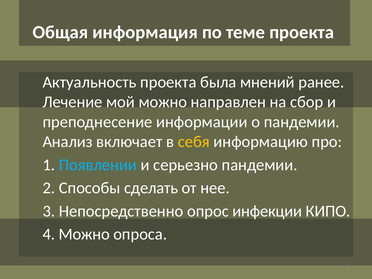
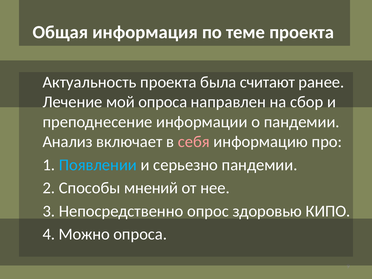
мнений: мнений -> считают
мой можно: можно -> опроса
себя colour: yellow -> pink
сделать: сделать -> мнений
инфекции: инфекции -> здоровью
